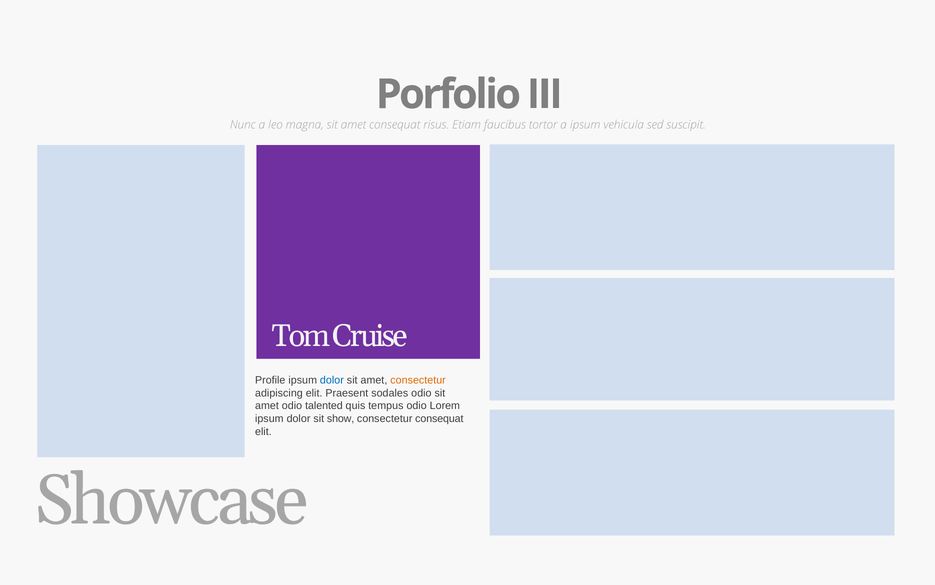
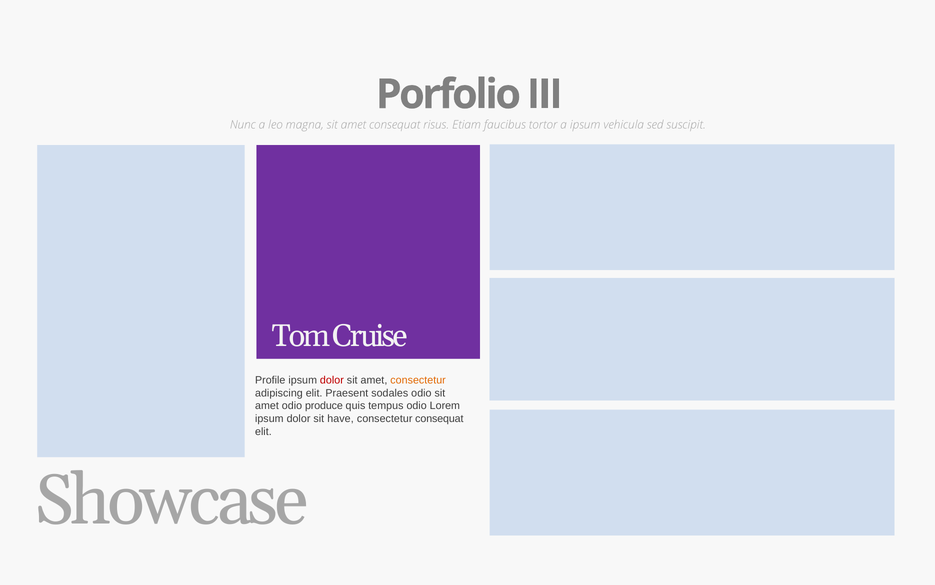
dolor at (332, 380) colour: blue -> red
talented: talented -> produce
show: show -> have
